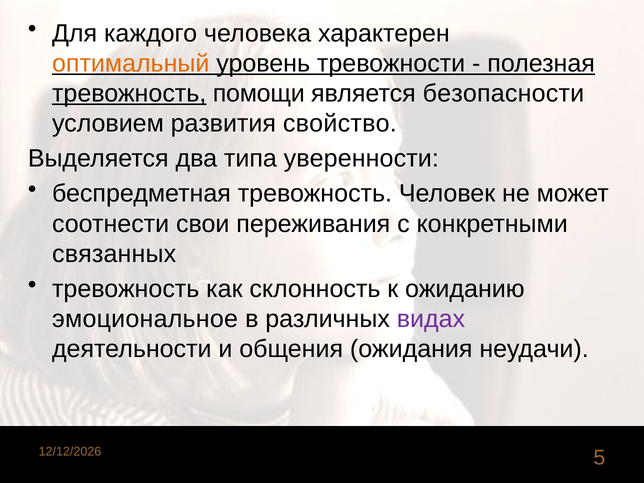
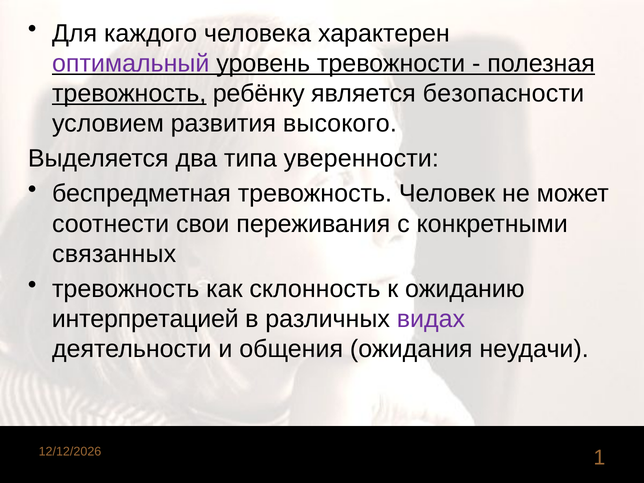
оптимальный colour: orange -> purple
помощи: помощи -> ребёнку
свойство: свойство -> высокого
эмоциональное: эмоциональное -> интерпретацией
5: 5 -> 1
